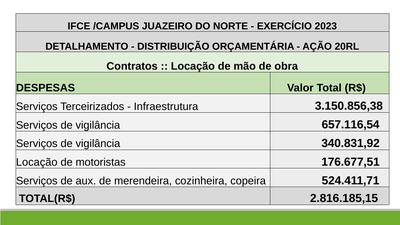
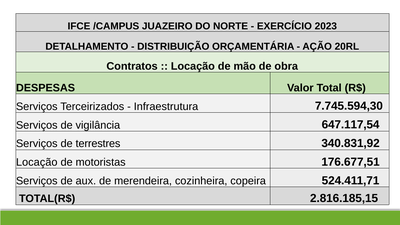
3.150.856,38: 3.150.856,38 -> 7.745.594,30
657.116,54: 657.116,54 -> 647.117,54
vigilância at (98, 144): vigilância -> terrestres
